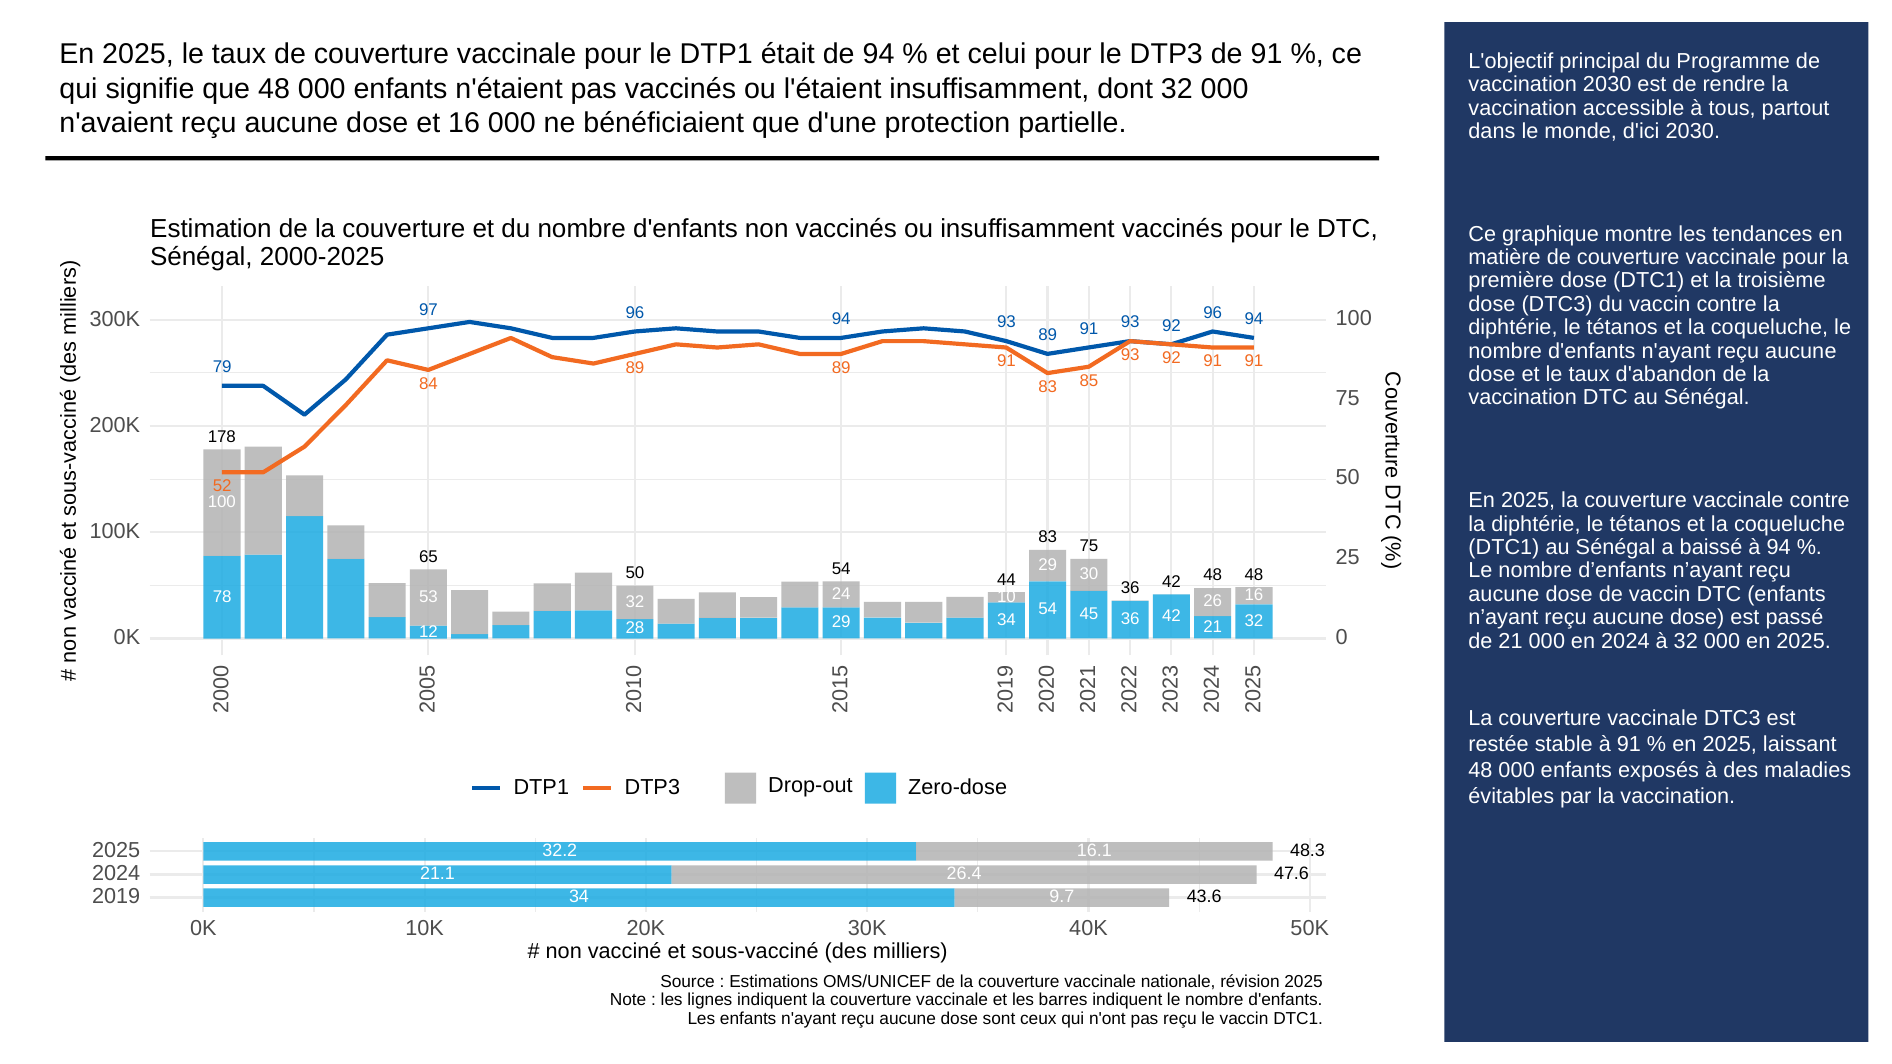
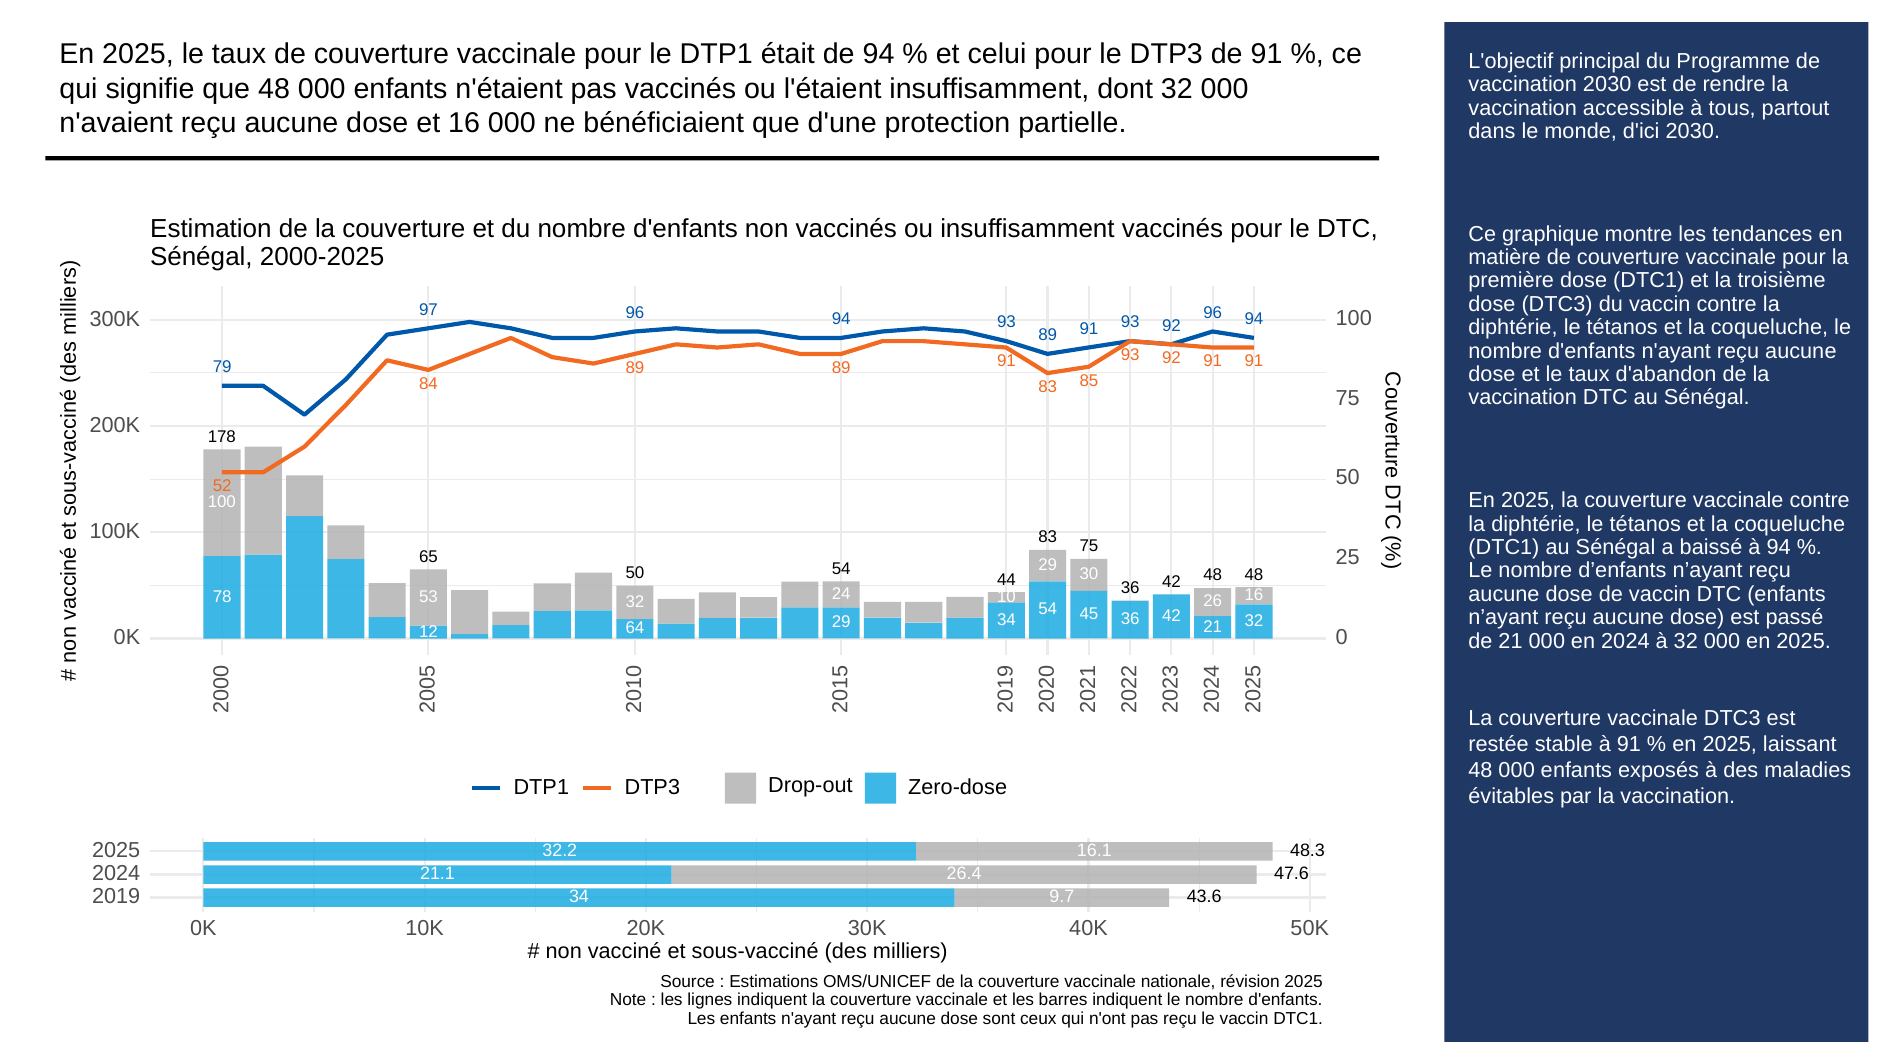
28: 28 -> 64
